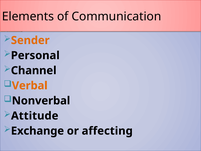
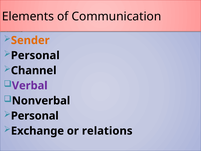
Verbal colour: orange -> purple
Attitude at (35, 116): Attitude -> Personal
affecting: affecting -> relations
